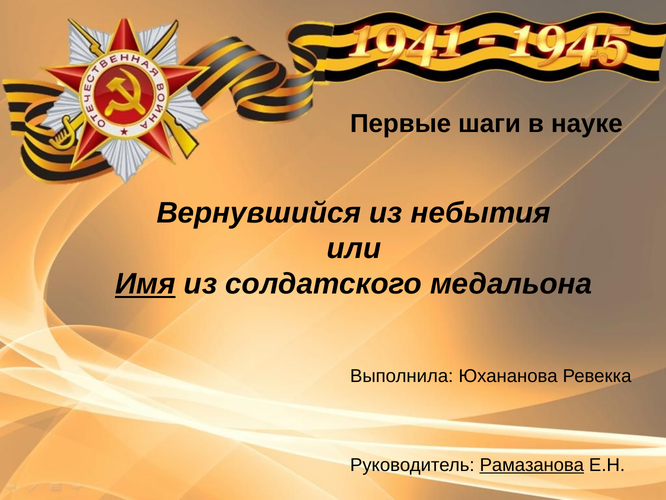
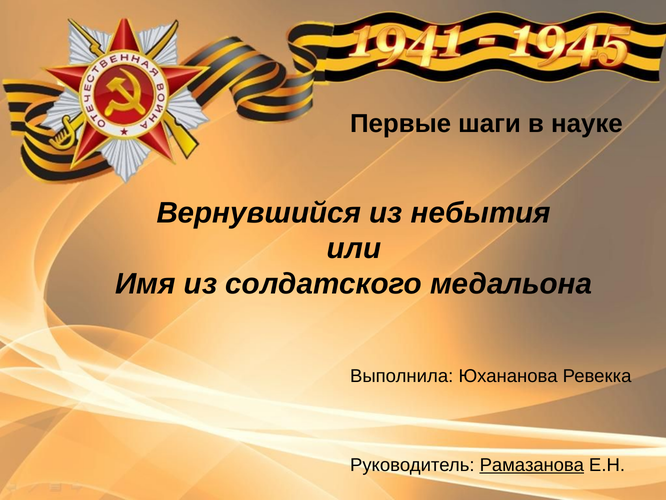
Имя underline: present -> none
